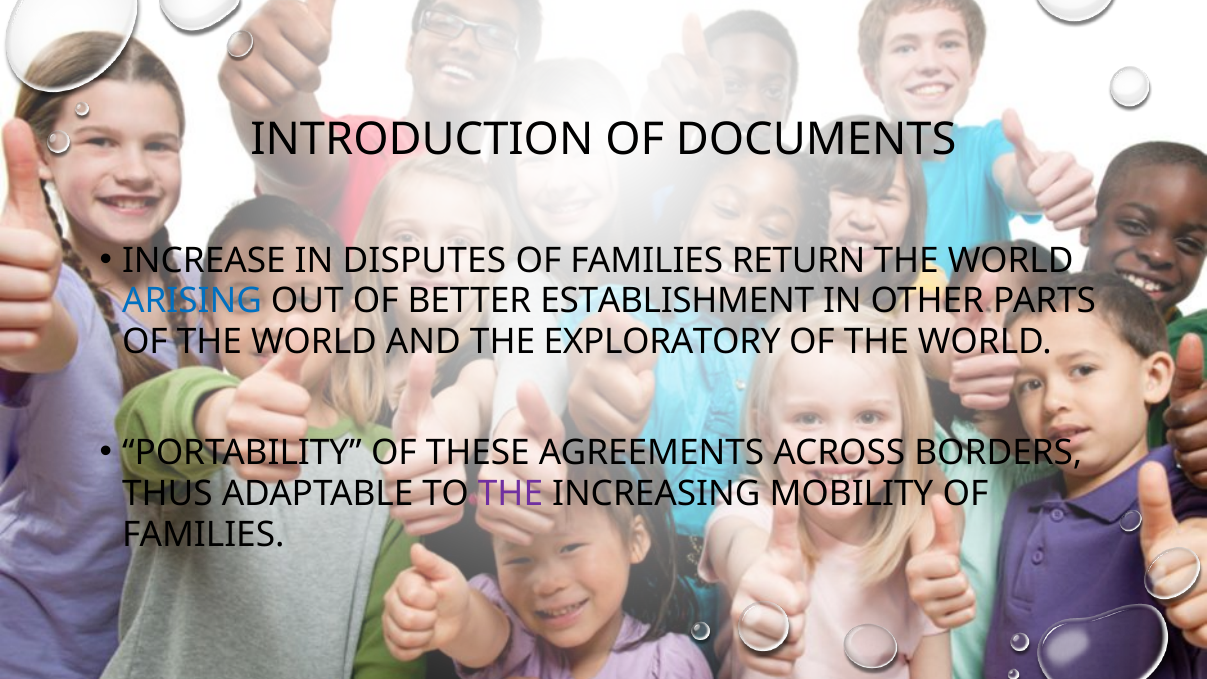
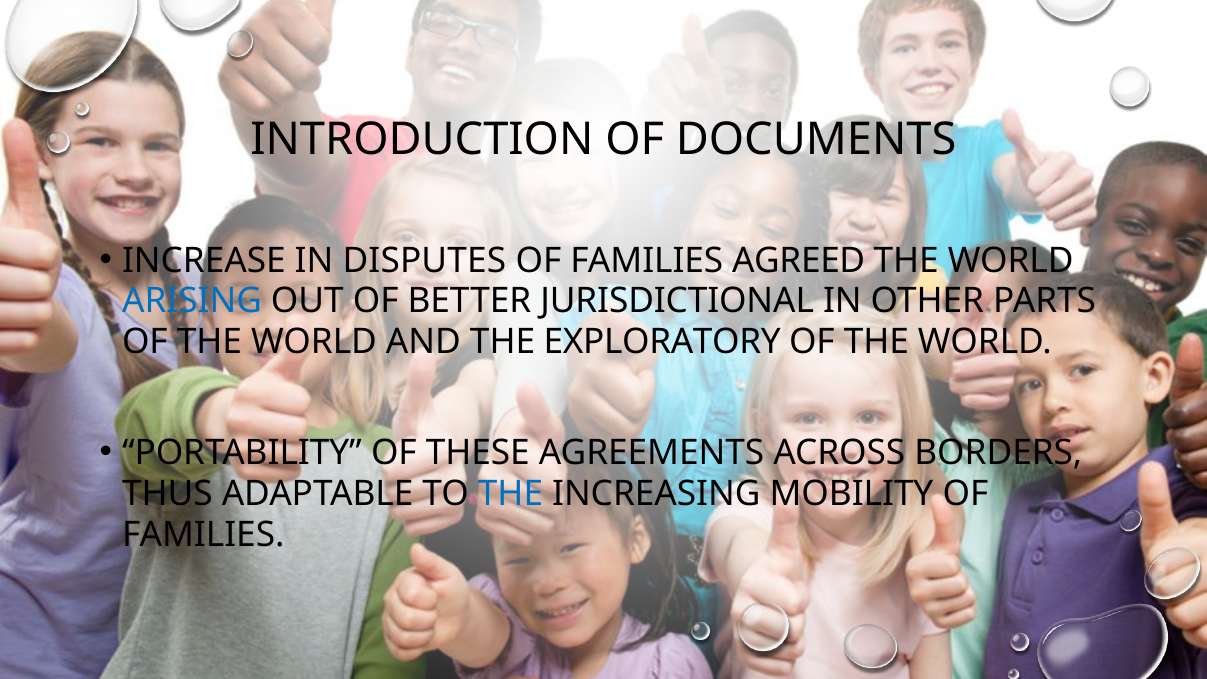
RETURN: RETURN -> AGREED
ESTABLISHMENT: ESTABLISHMENT -> JURISDICTIONAL
THE at (510, 494) colour: purple -> blue
